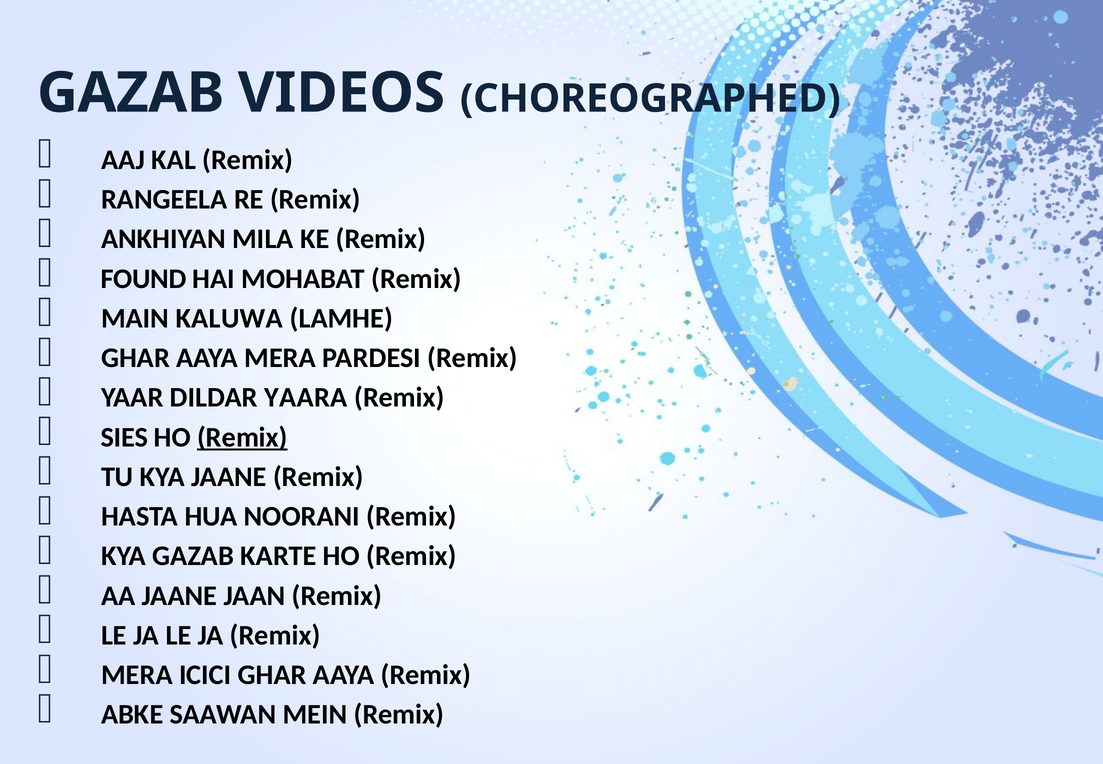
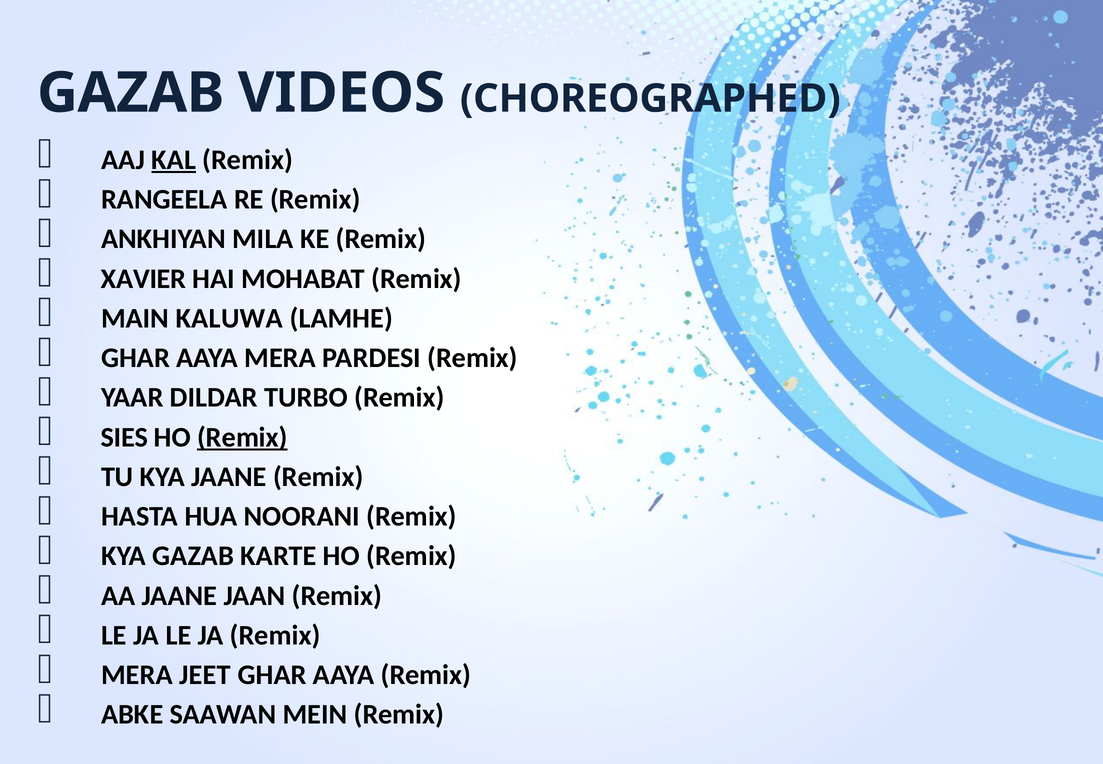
KAL underline: none -> present
FOUND: FOUND -> XAVIER
YAARA: YAARA -> TURBO
ICICI: ICICI -> JEET
